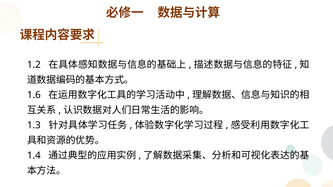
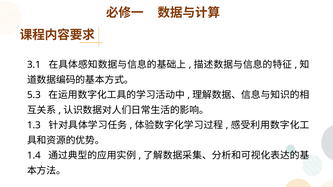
1.2: 1.2 -> 3.1
1.6: 1.6 -> 5.3
